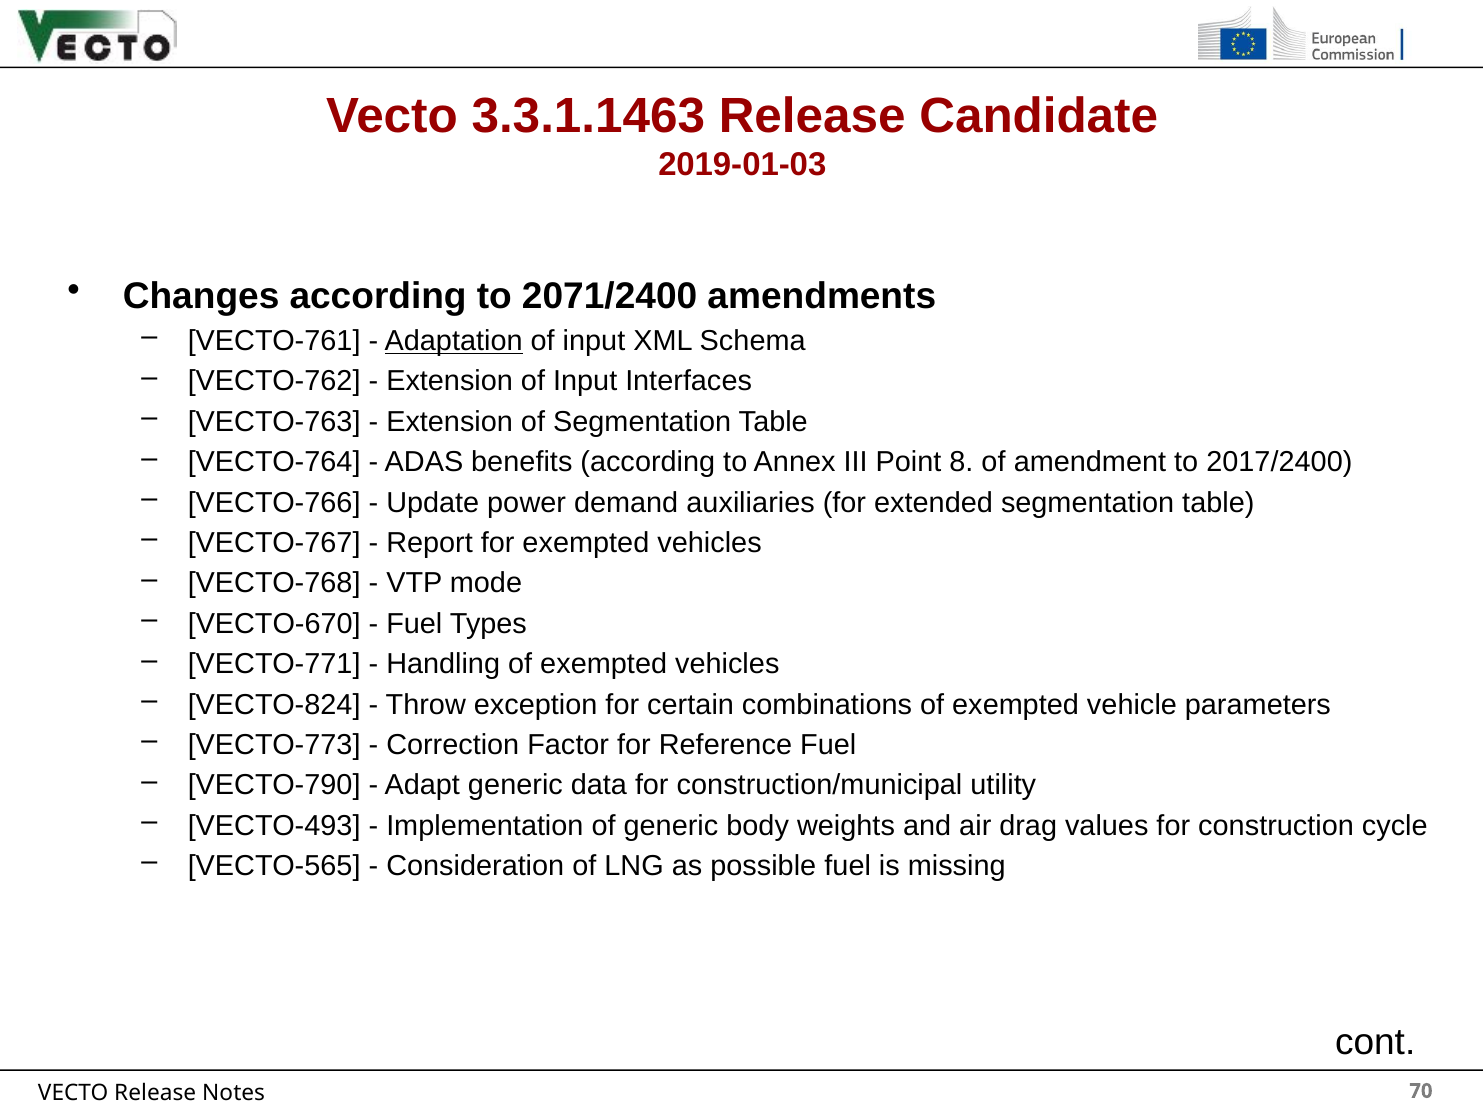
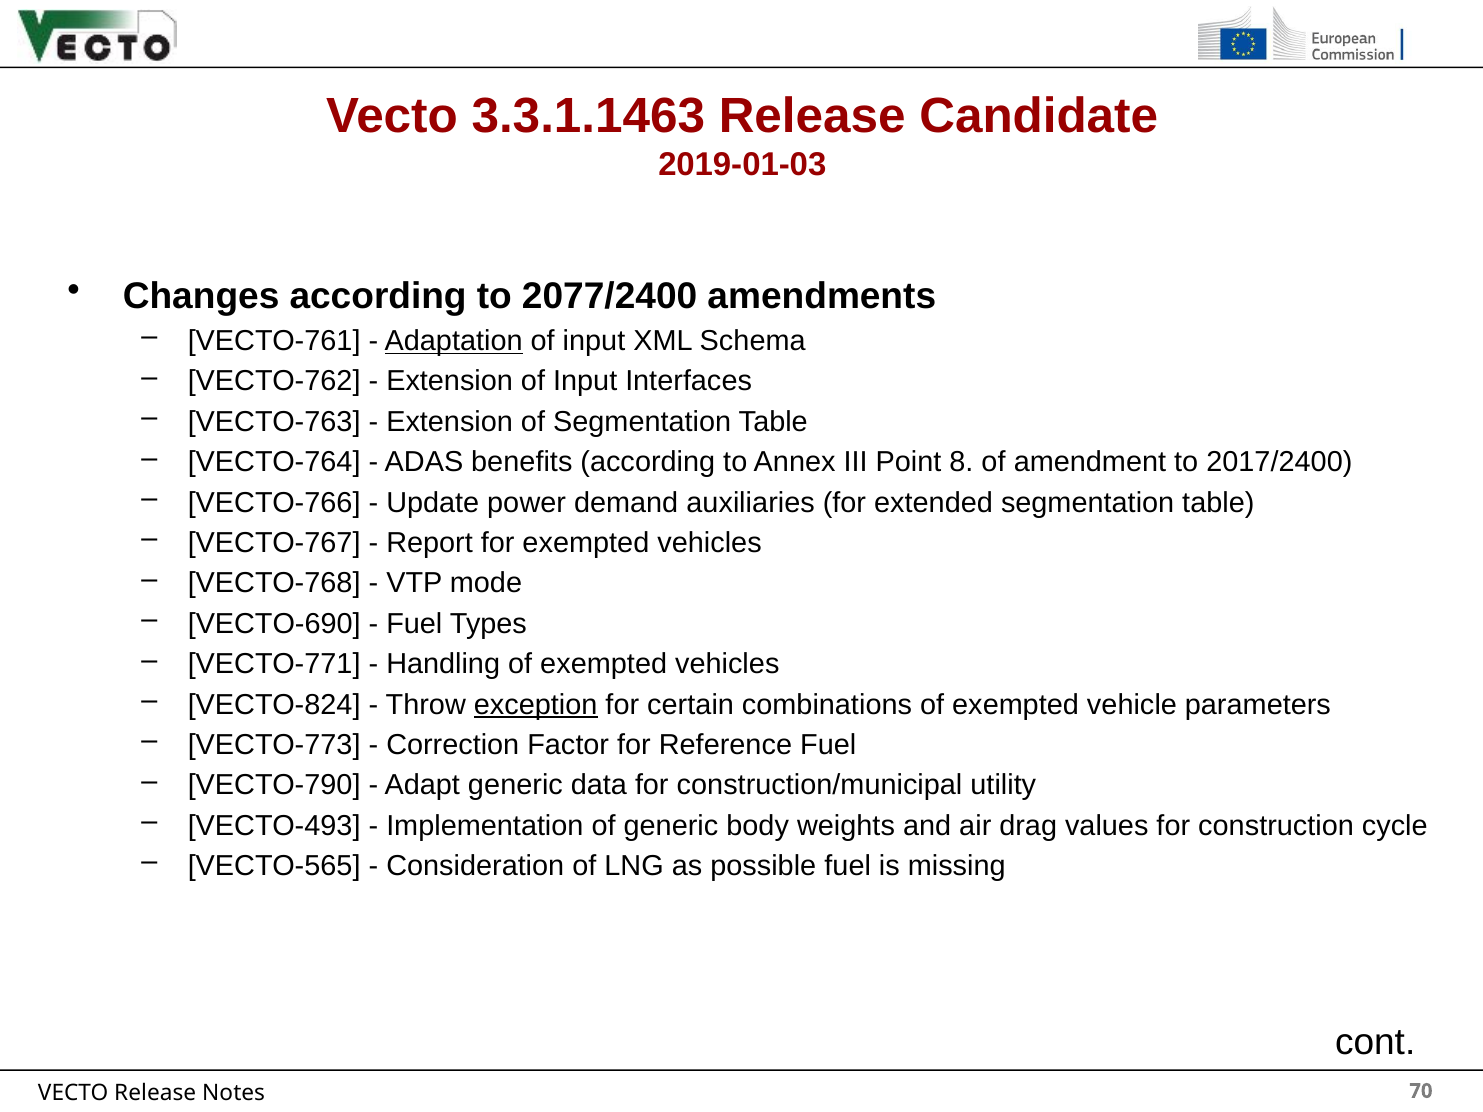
2071/2400: 2071/2400 -> 2077/2400
VECTO-670: VECTO-670 -> VECTO-690
exception underline: none -> present
